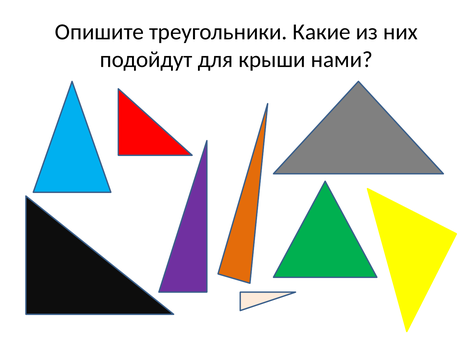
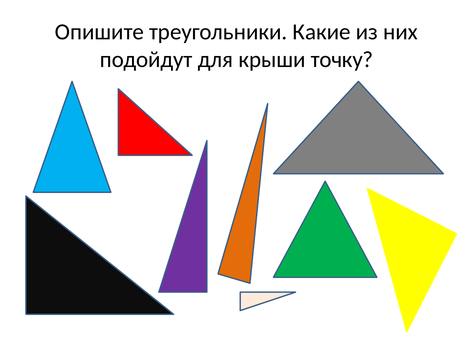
нами: нами -> точку
